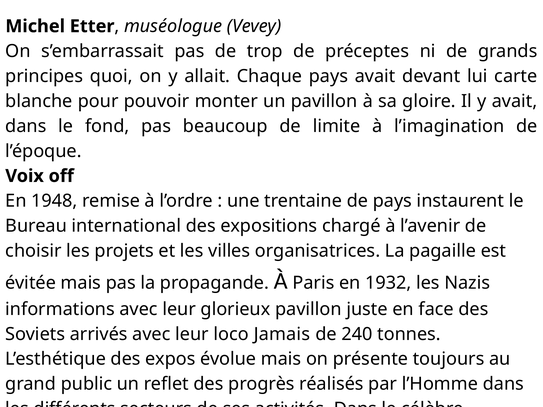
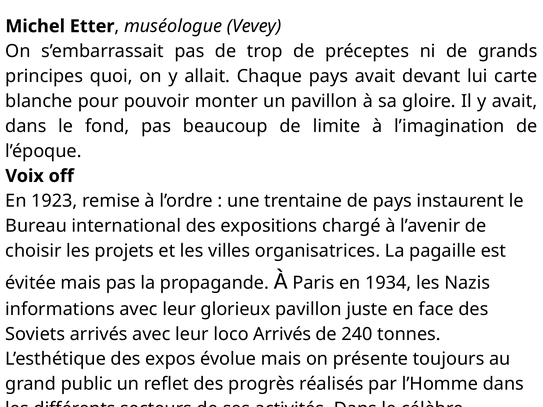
1948: 1948 -> 1923
1932: 1932 -> 1934
loco Jamais: Jamais -> Arrivés
